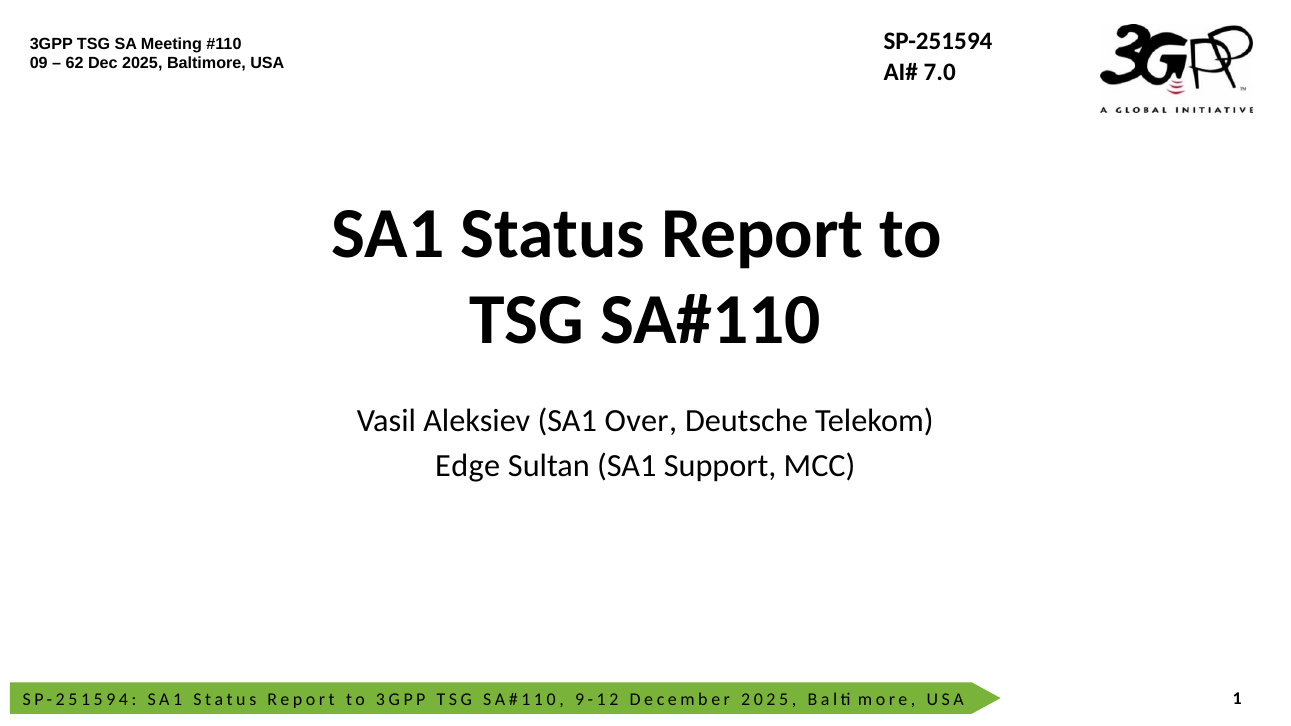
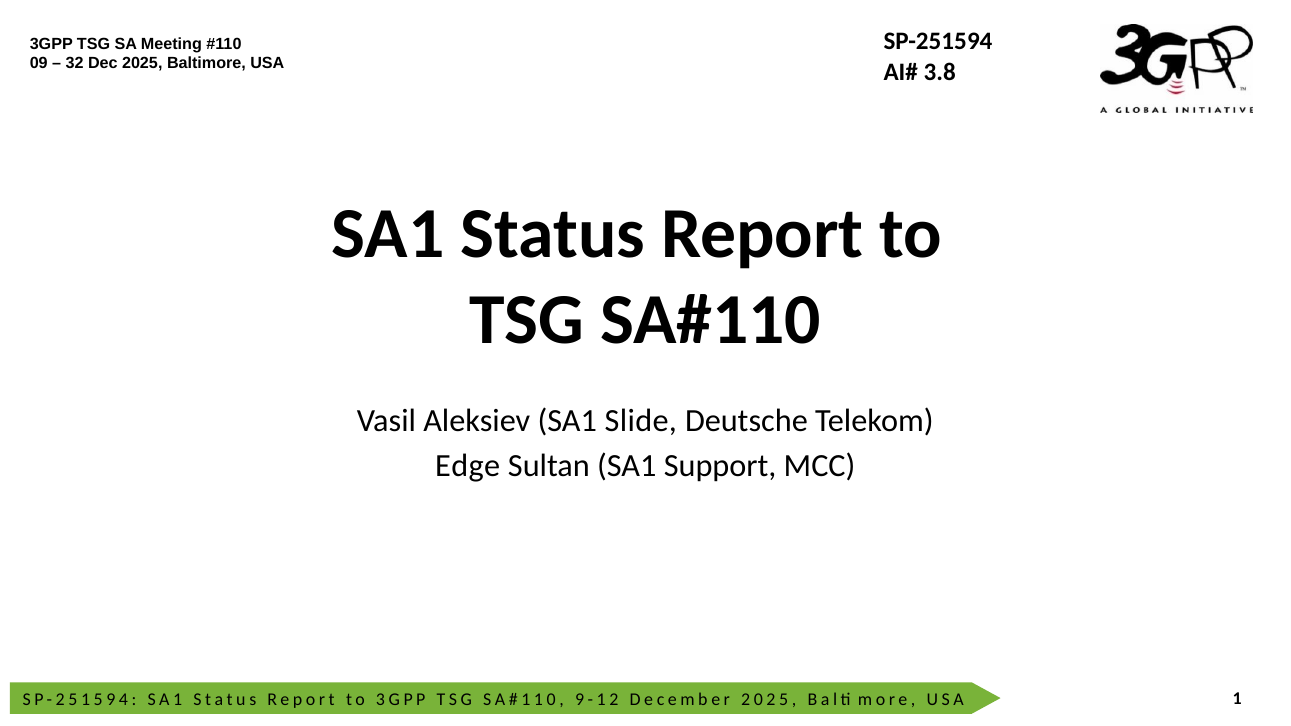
62: 62 -> 32
7.0: 7.0 -> 3.8
Over: Over -> Slide
